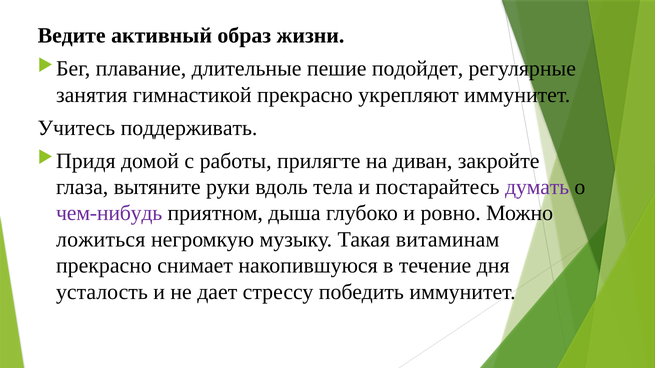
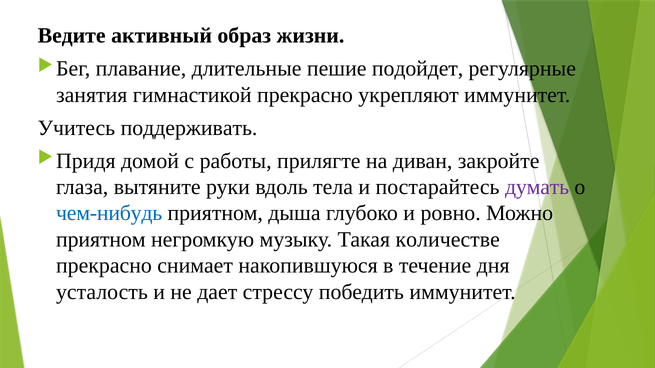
чем-нибудь colour: purple -> blue
ложиться at (101, 240): ложиться -> приятном
витаминам: витаминам -> количестве
